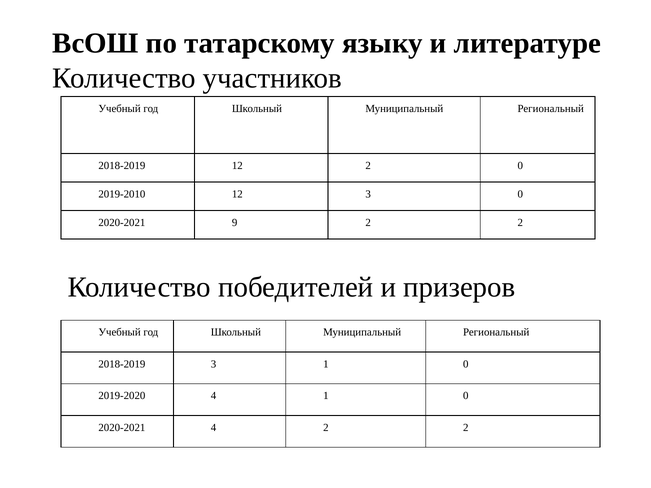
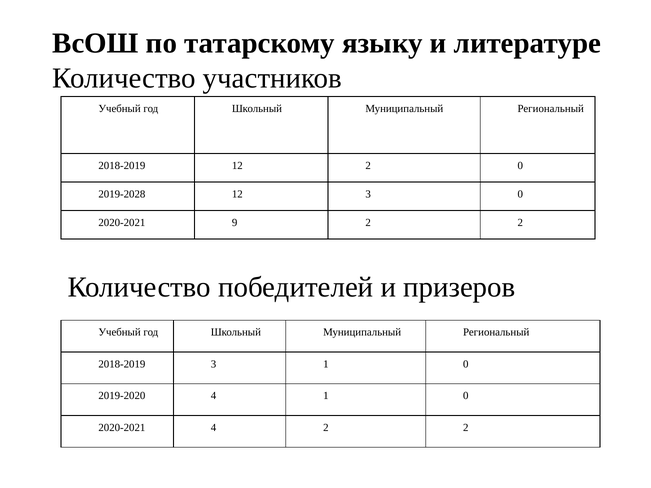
2019-2010: 2019-2010 -> 2019-2028
